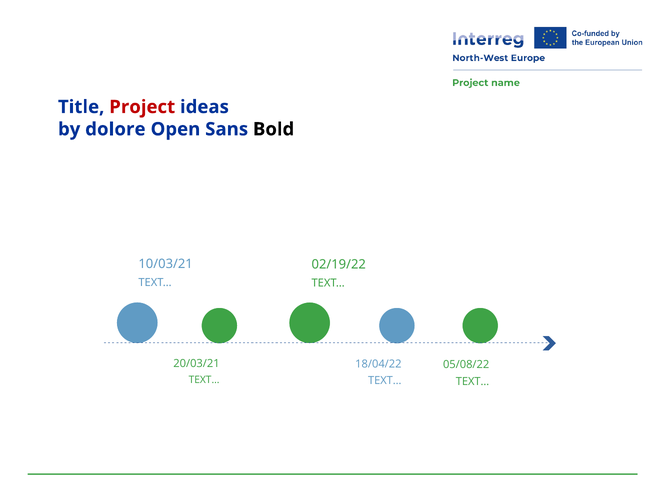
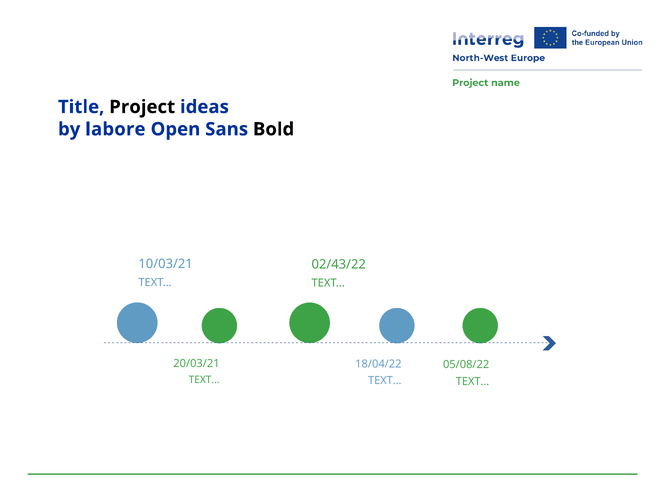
Project colour: red -> black
dolore: dolore -> labore
02/19/22: 02/19/22 -> 02/43/22
